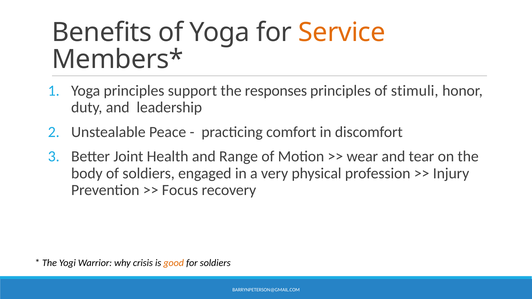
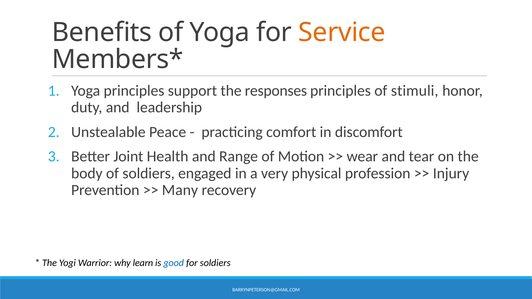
Focus: Focus -> Many
crisis: crisis -> learn
good colour: orange -> blue
